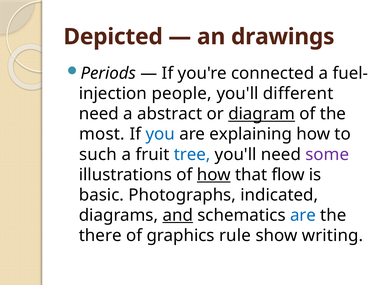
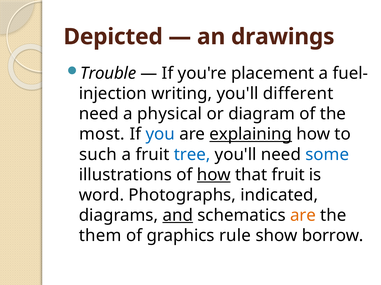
Periods: Periods -> Trouble
connected: connected -> placement
people: people -> writing
abstract: abstract -> physical
diagram underline: present -> none
explaining underline: none -> present
some colour: purple -> blue
that flow: flow -> fruit
basic: basic -> word
are at (303, 216) colour: blue -> orange
there: there -> them
writing: writing -> borrow
